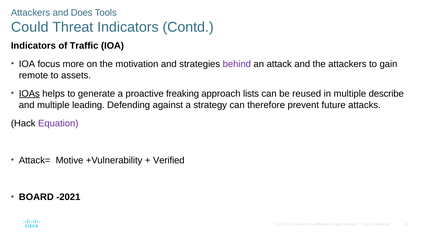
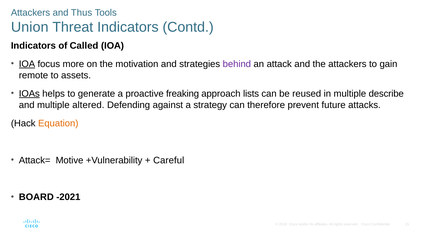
Does: Does -> Thus
Could: Could -> Union
Traffic: Traffic -> Called
IOA at (27, 64) underline: none -> present
leading: leading -> altered
Equation colour: purple -> orange
Verified: Verified -> Careful
